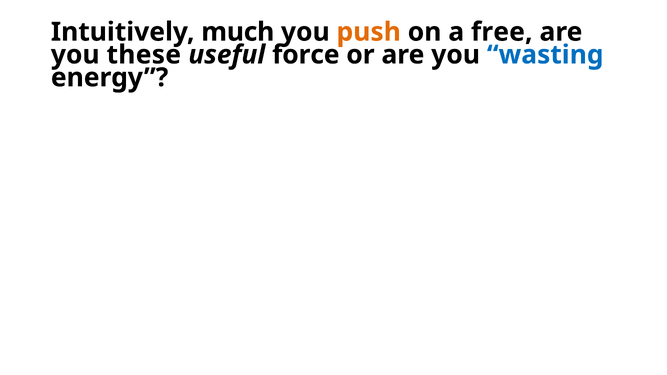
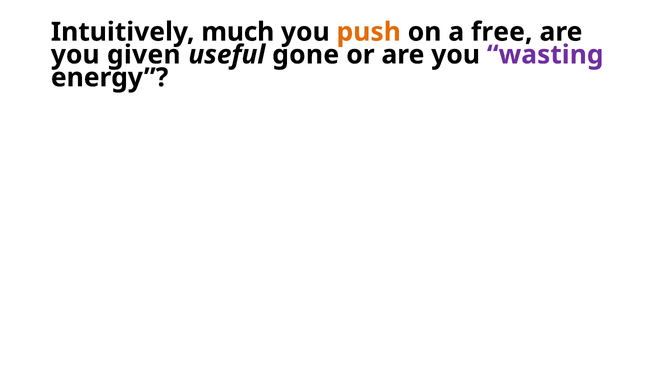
these: these -> given
force: force -> gone
wasting colour: blue -> purple
